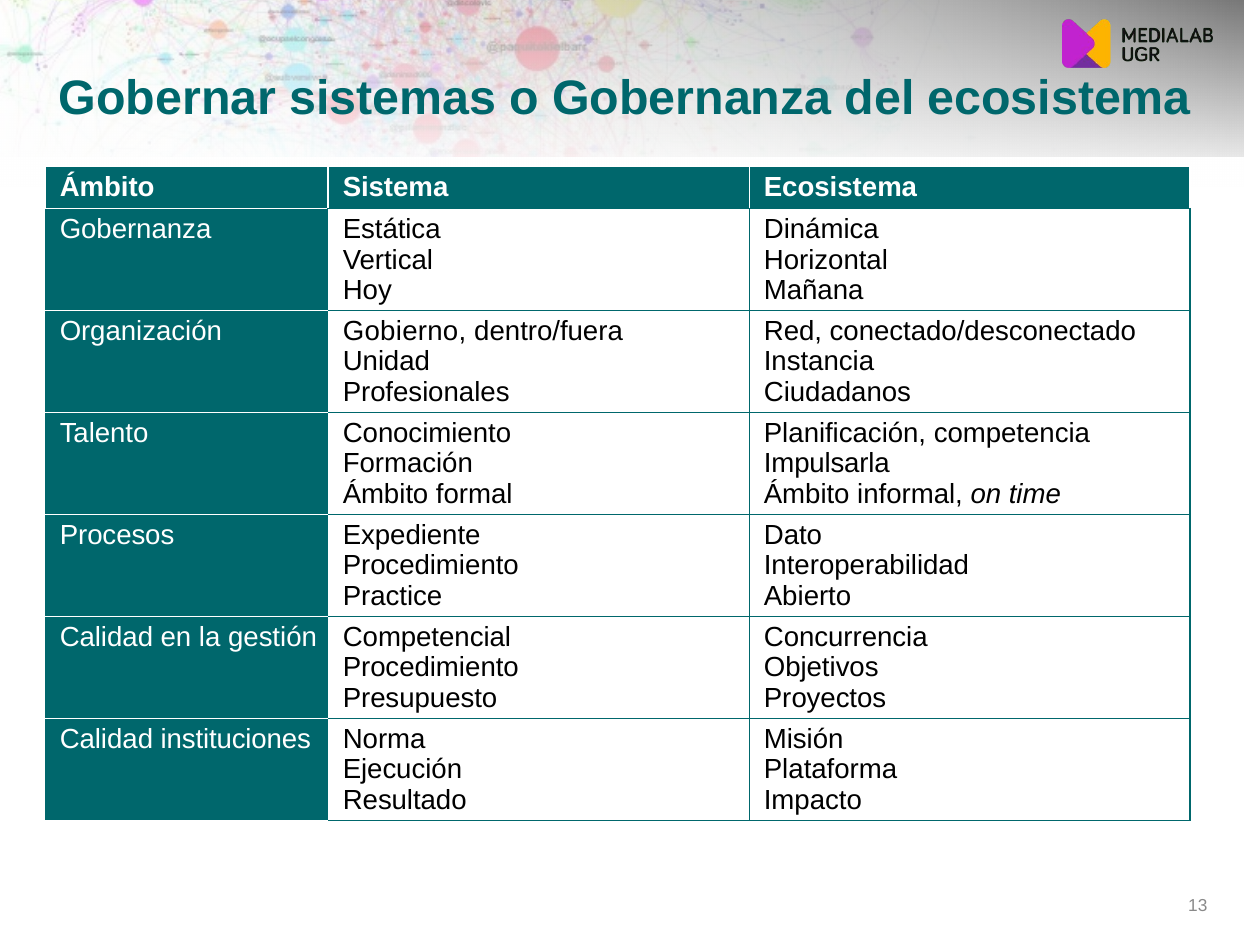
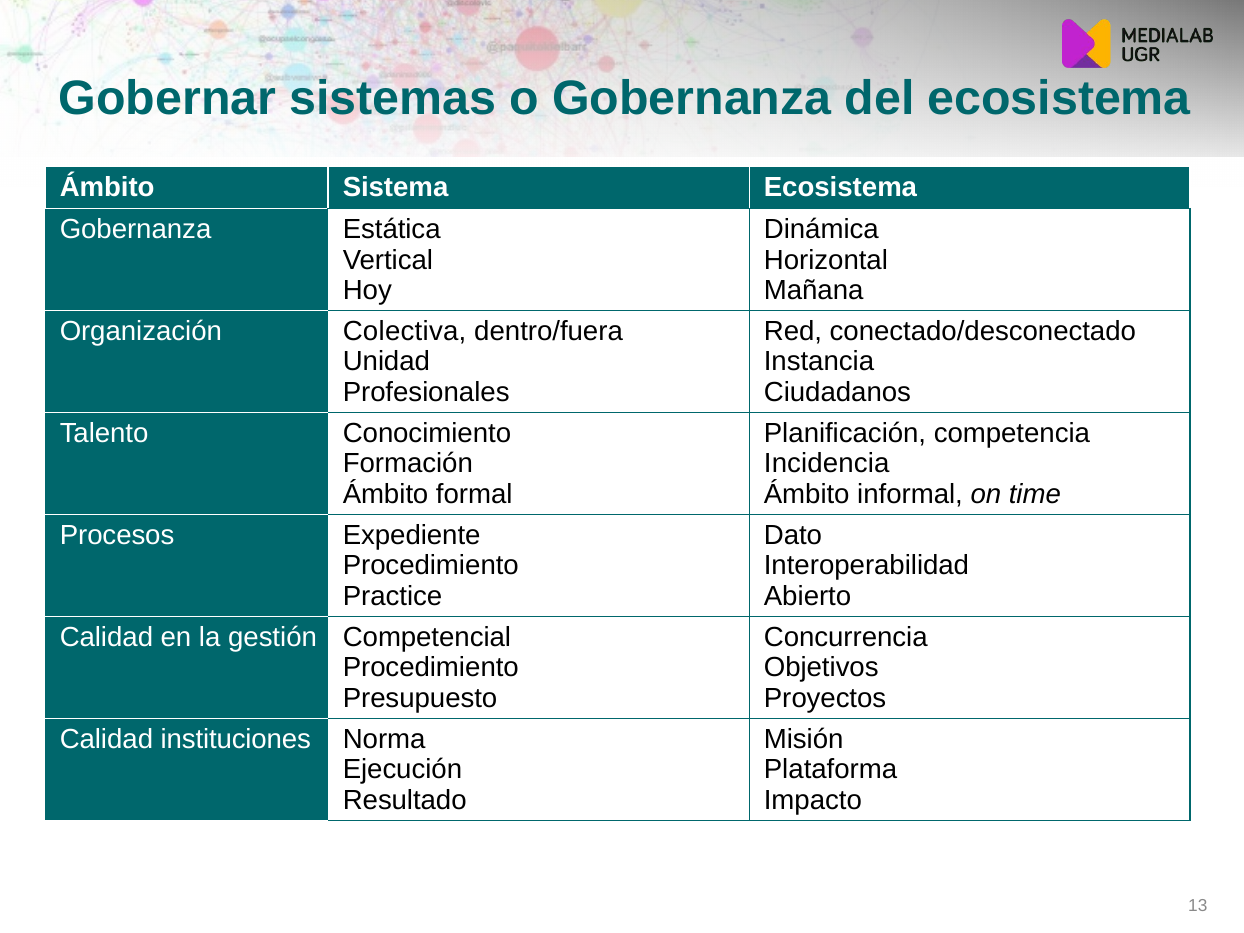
Gobierno: Gobierno -> Colectiva
Impulsarla: Impulsarla -> Incidencia
